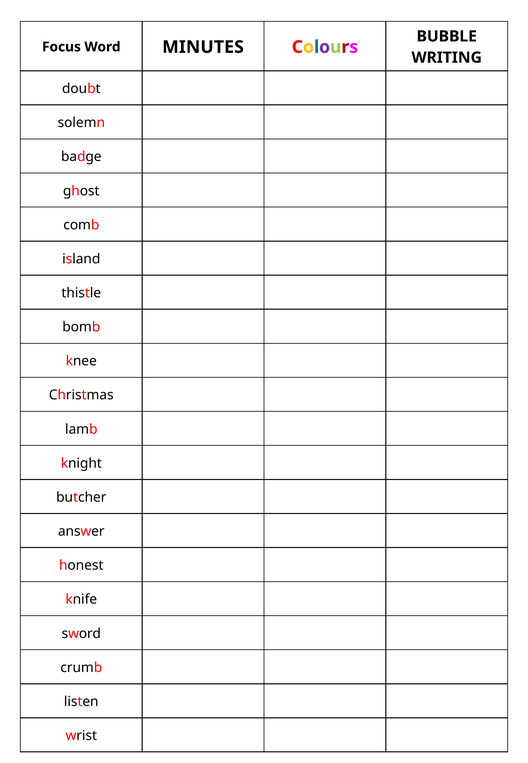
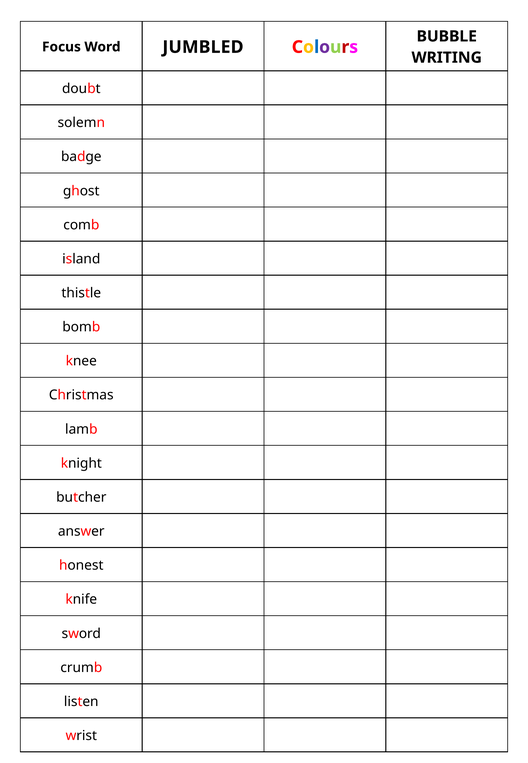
MINUTES: MINUTES -> JUMBLED
